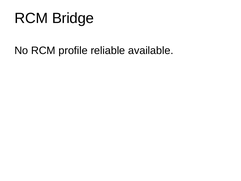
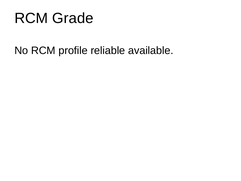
Bridge: Bridge -> Grade
